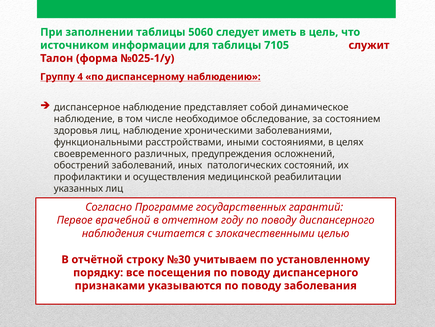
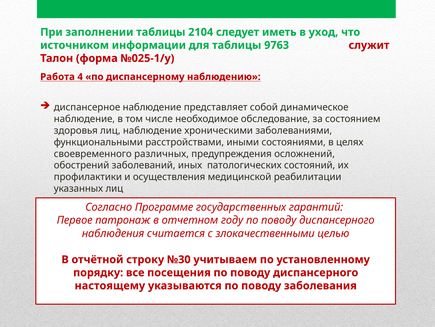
5060: 5060 -> 2104
цель: цель -> уход
7105: 7105 -> 9763
Группу: Группу -> Работа
врачебной: врачебной -> патронаж
признаками: признаками -> настоящему
